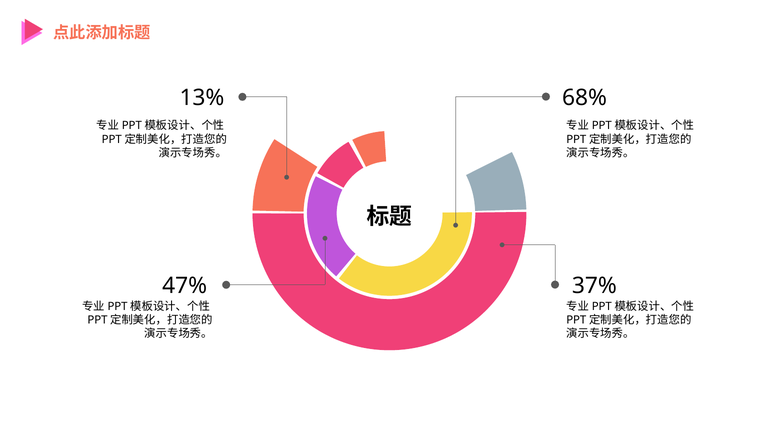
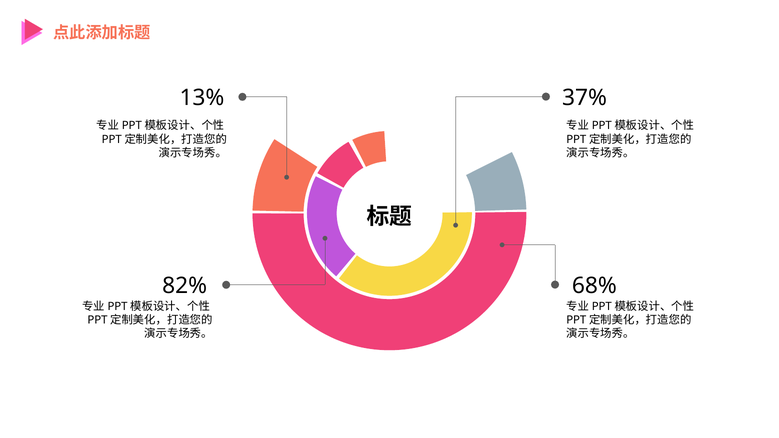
68%: 68% -> 37%
37%: 37% -> 68%
47%: 47% -> 82%
